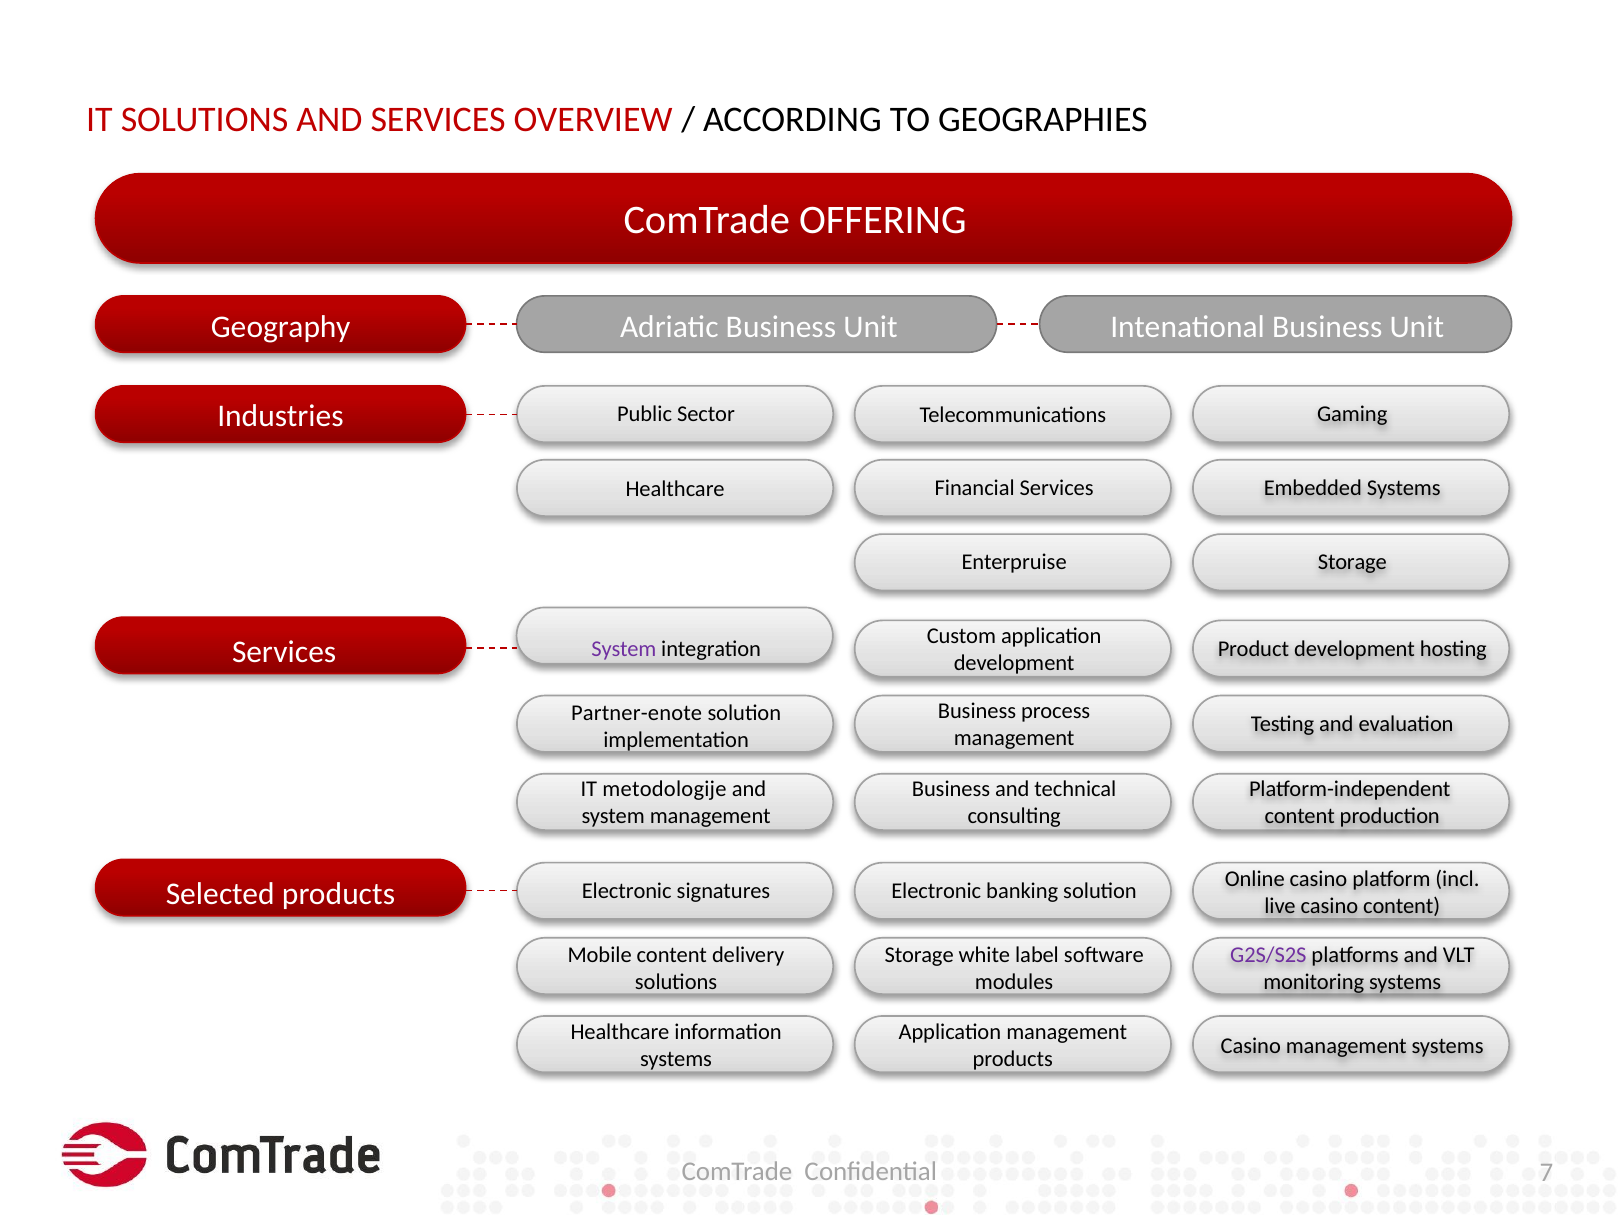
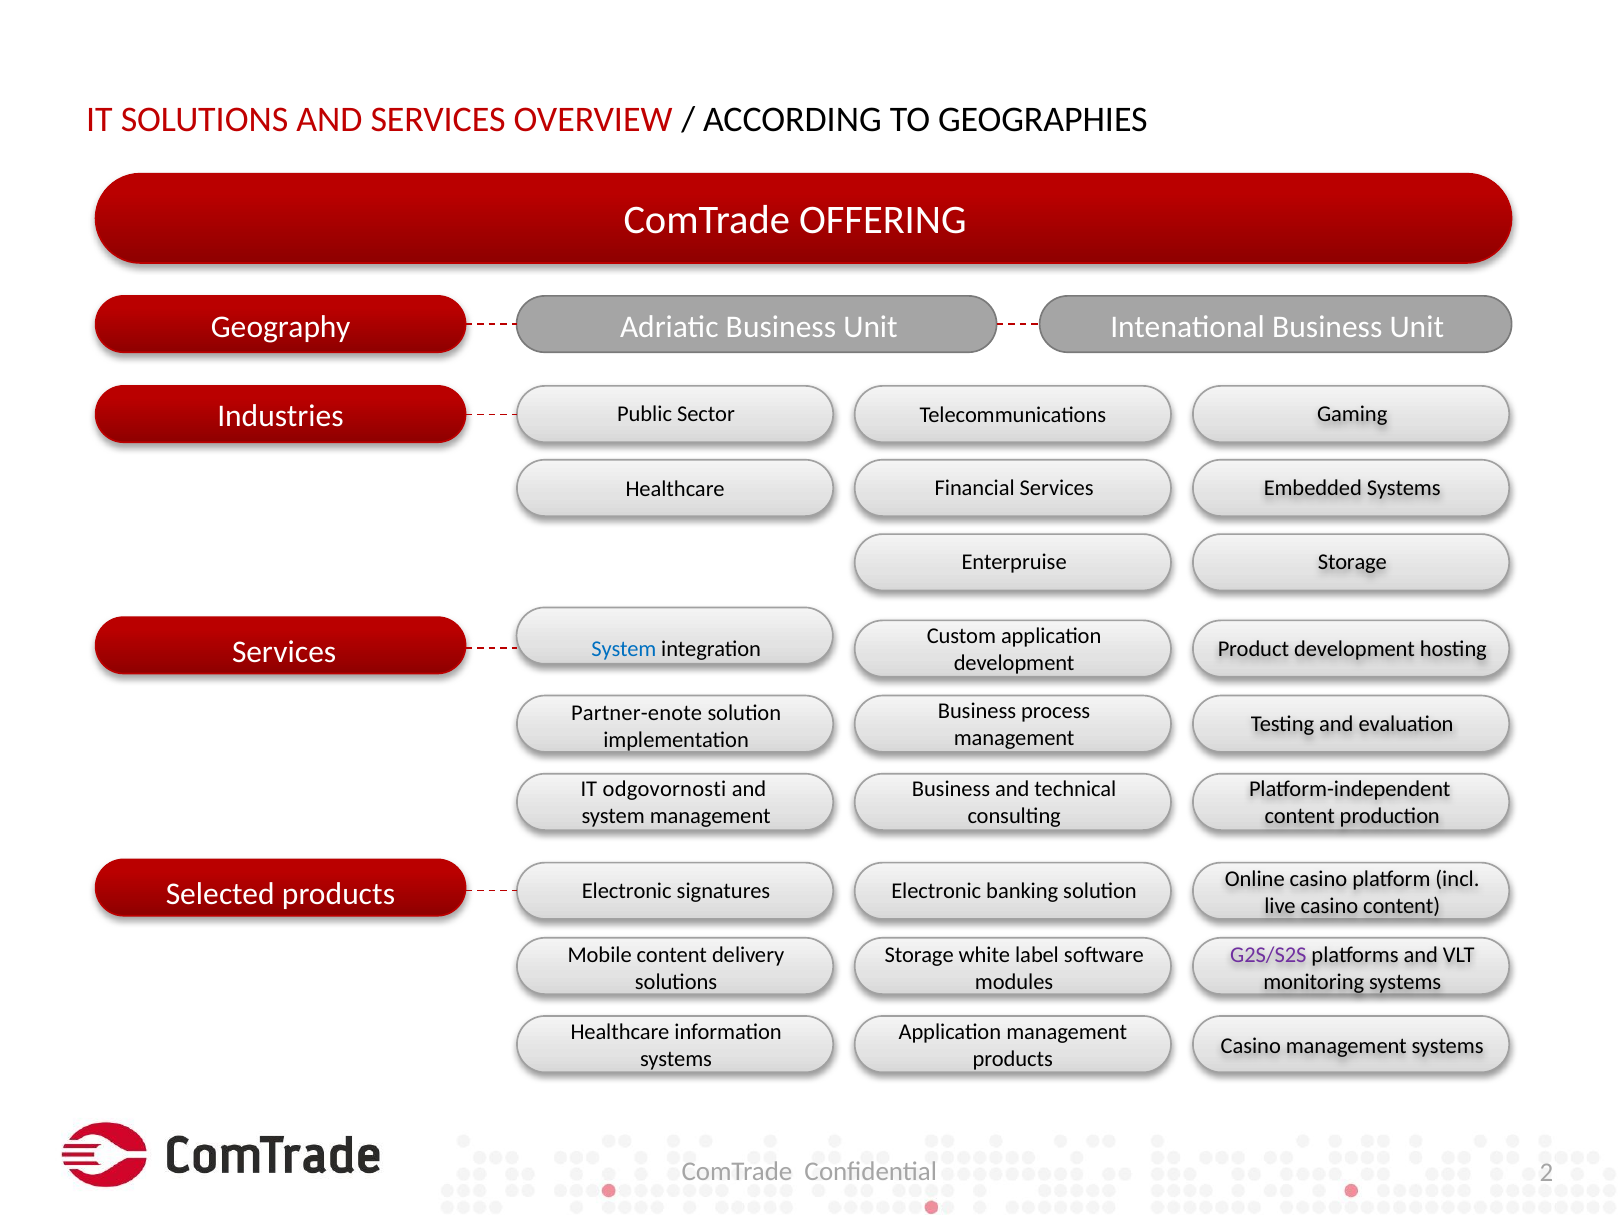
System at (624, 649) colour: purple -> blue
metodologije: metodologije -> odgovornosti
7: 7 -> 2
